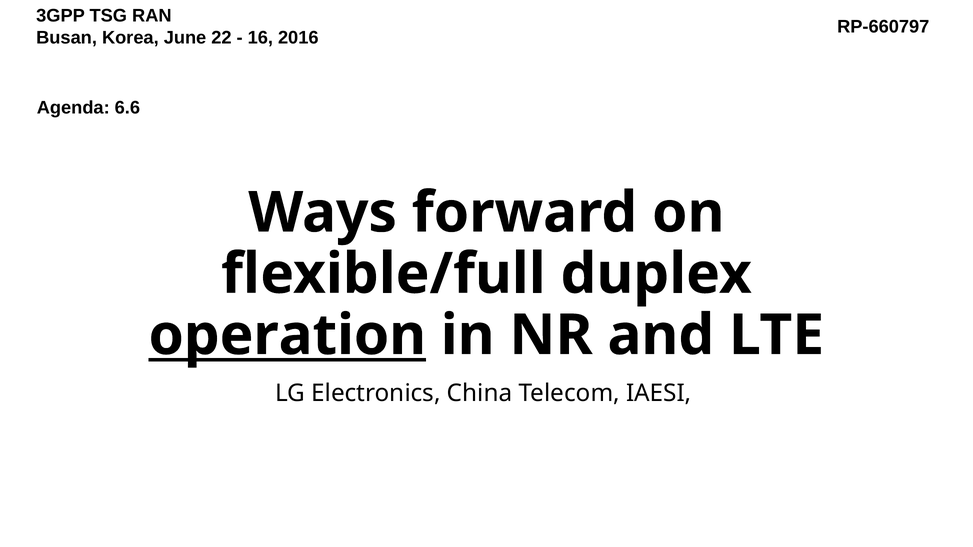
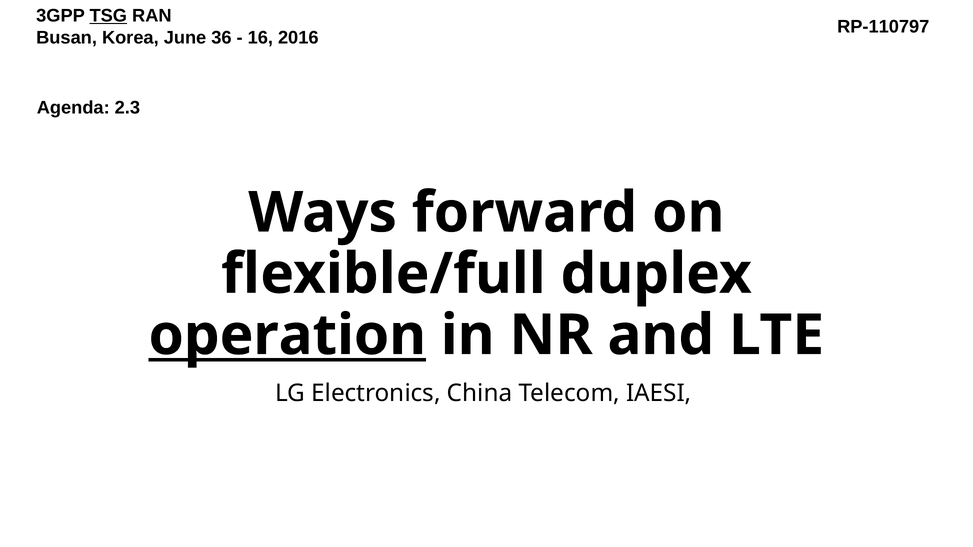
TSG underline: none -> present
RP-660797: RP-660797 -> RP-110797
22: 22 -> 36
6.6: 6.6 -> 2.3
